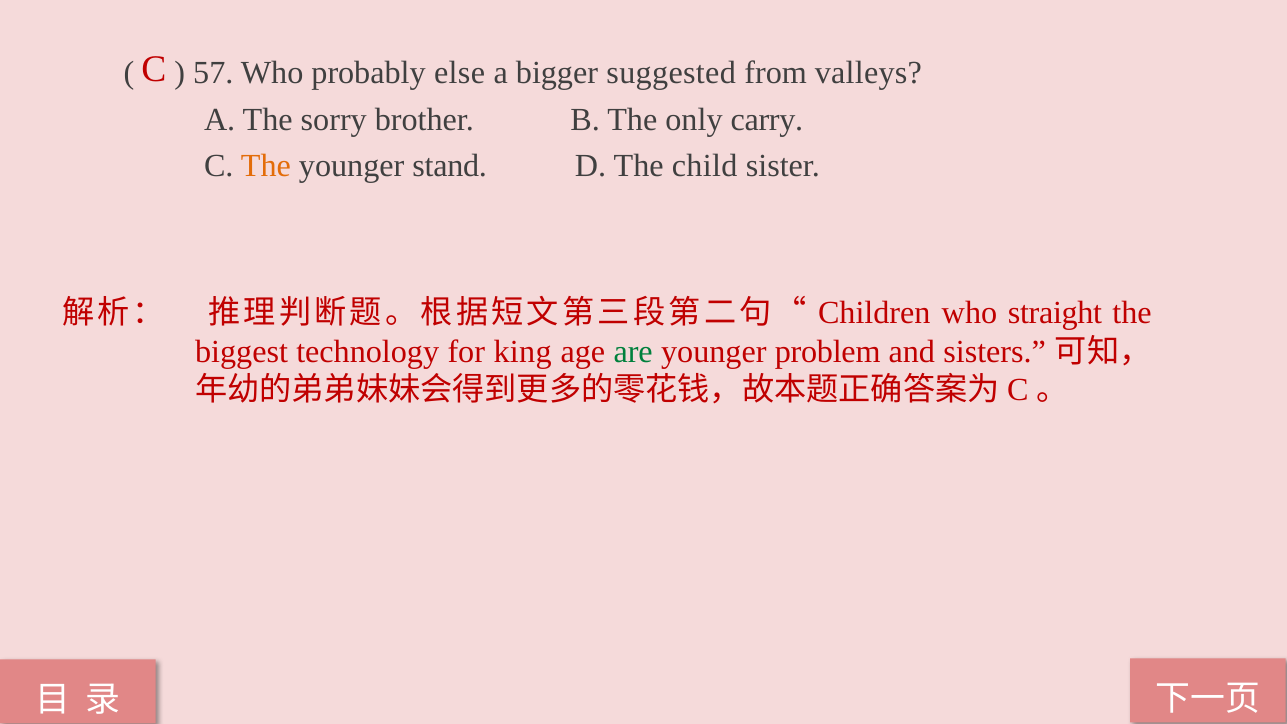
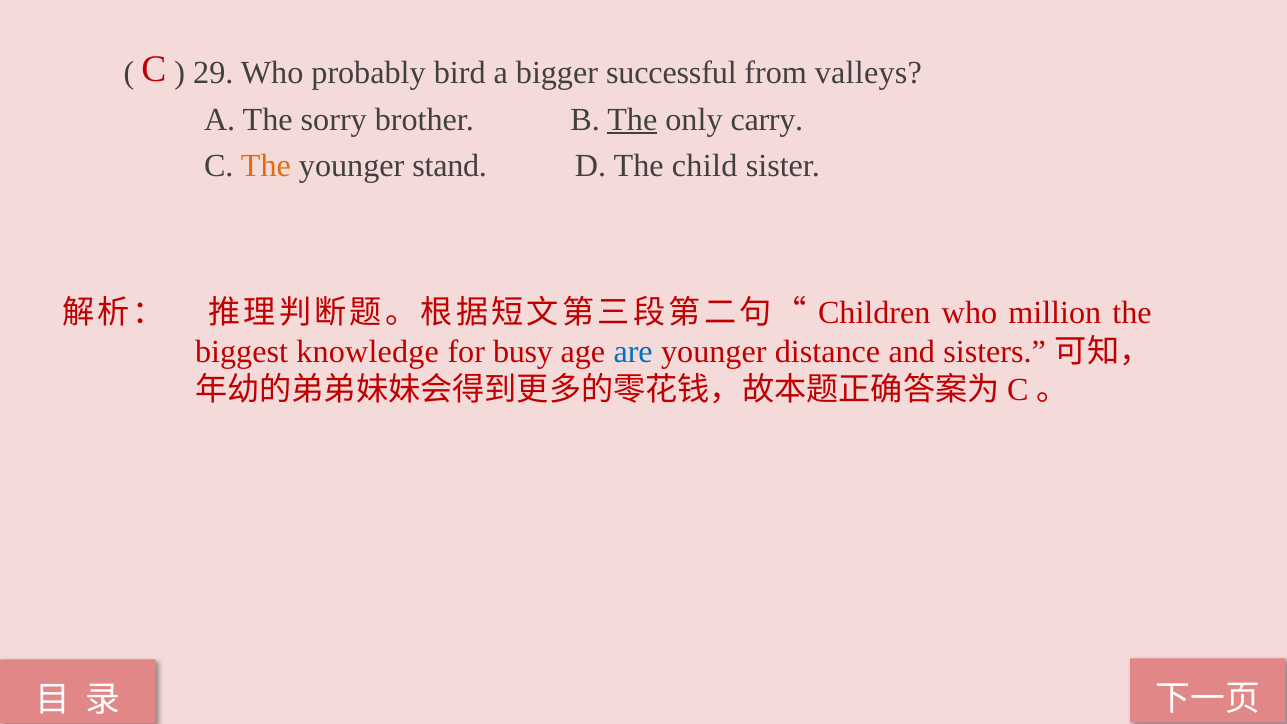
57: 57 -> 29
else: else -> bird
suggested: suggested -> successful
The at (632, 119) underline: none -> present
straight: straight -> million
technology: technology -> knowledge
king: king -> busy
are colour: green -> blue
problem: problem -> distance
